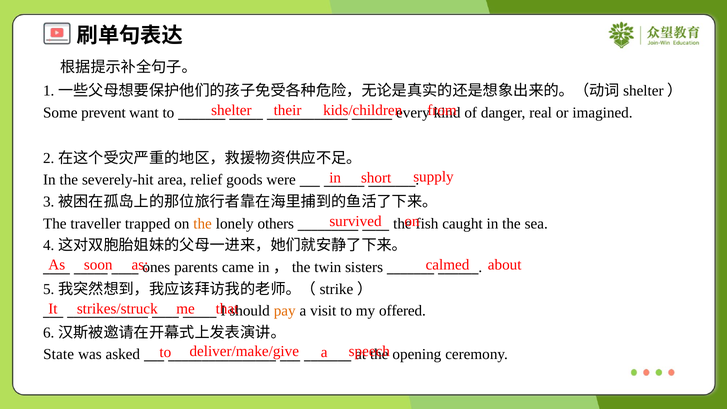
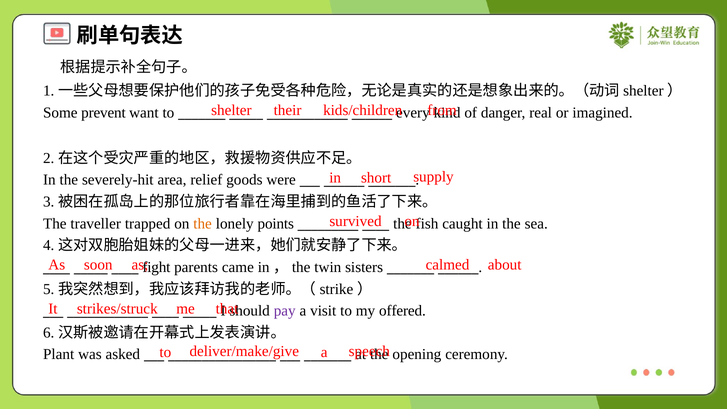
others: others -> points
ones: ones -> fight
pay colour: orange -> purple
State: State -> Plant
